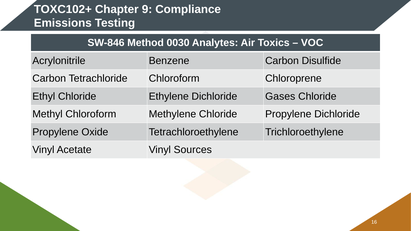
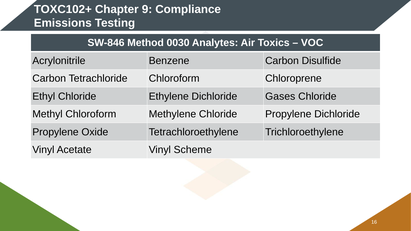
Sources: Sources -> Scheme
